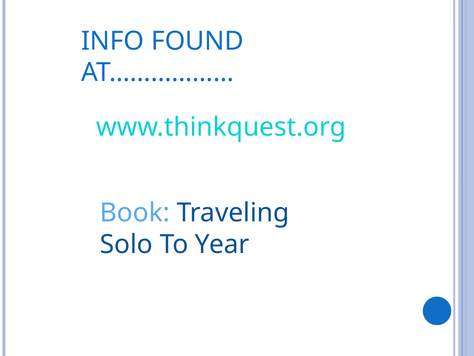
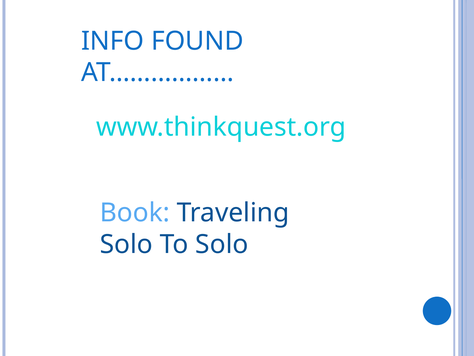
To Year: Year -> Solo
